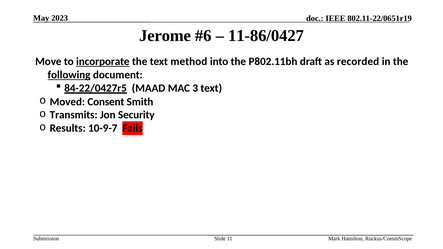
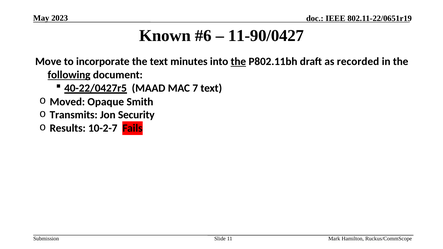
Jerome: Jerome -> Known
11-86/0427: 11-86/0427 -> 11-90/0427
incorporate underline: present -> none
method: method -> minutes
the at (238, 62) underline: none -> present
84-22/0427r5: 84-22/0427r5 -> 40-22/0427r5
3: 3 -> 7
Consent: Consent -> Opaque
10-9-7: 10-9-7 -> 10-2-7
